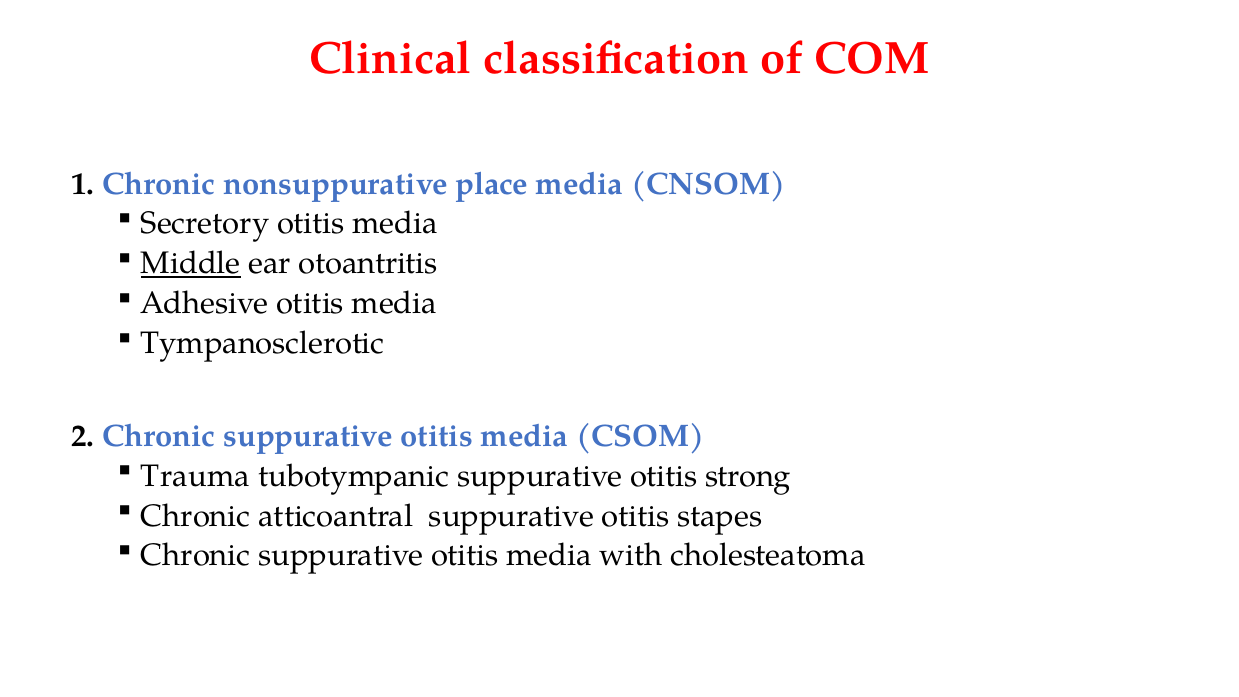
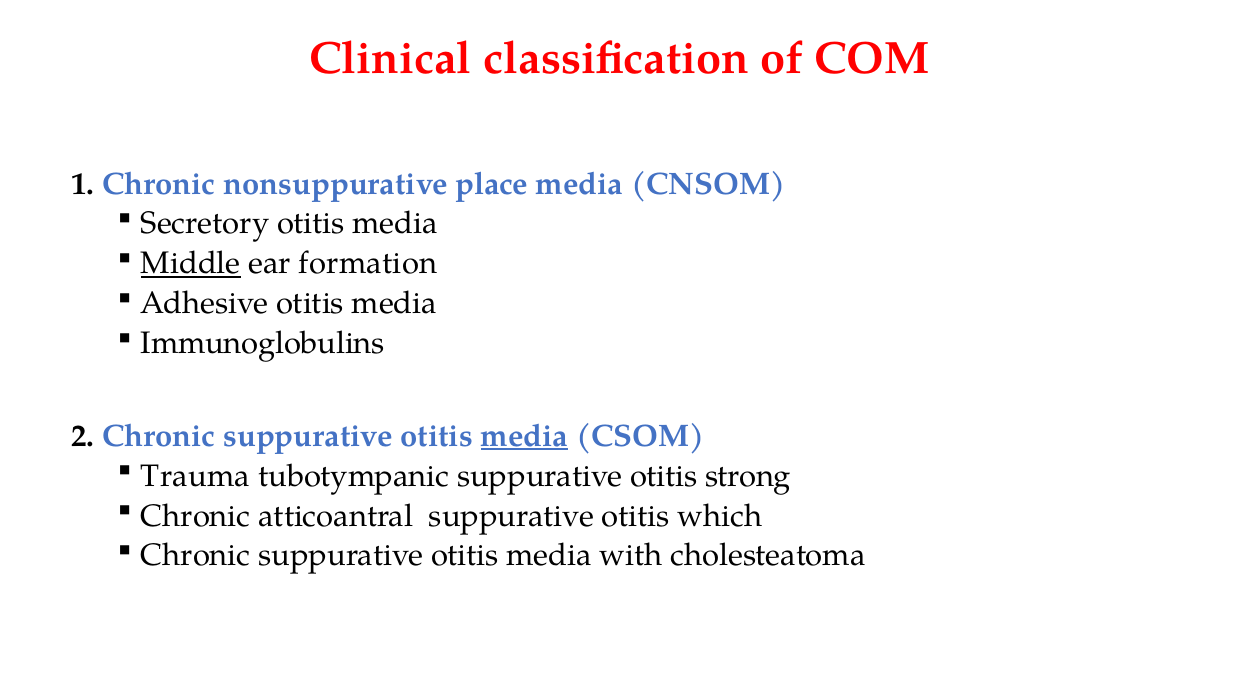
otoantritis: otoantritis -> formation
Tympanosclerotic: Tympanosclerotic -> Immunoglobulins
media at (524, 436) underline: none -> present
stapes: stapes -> which
